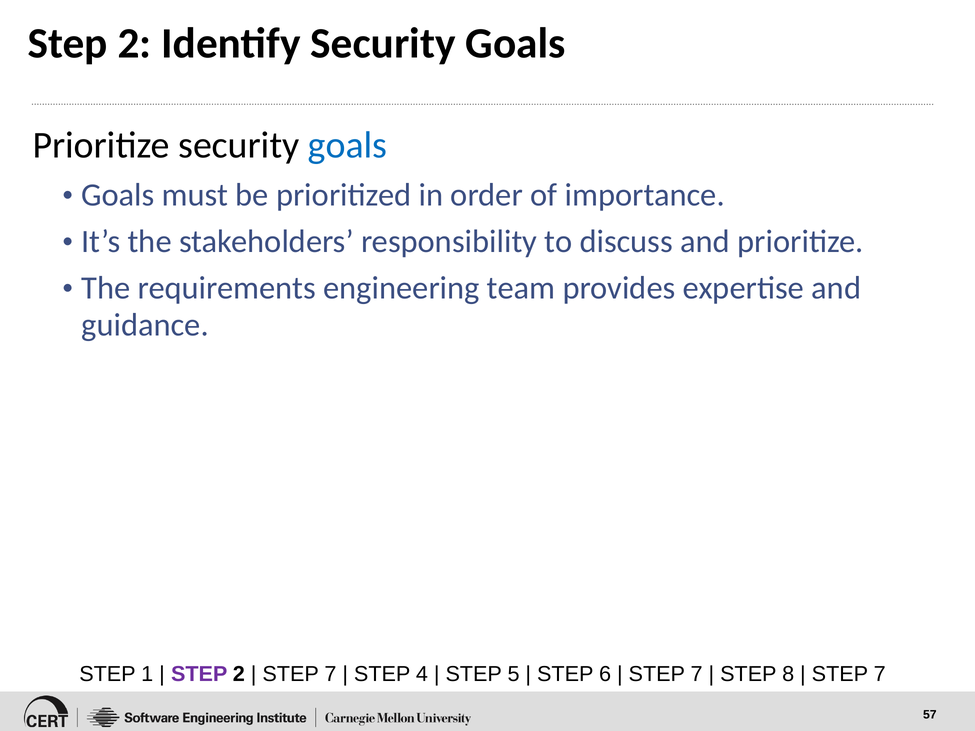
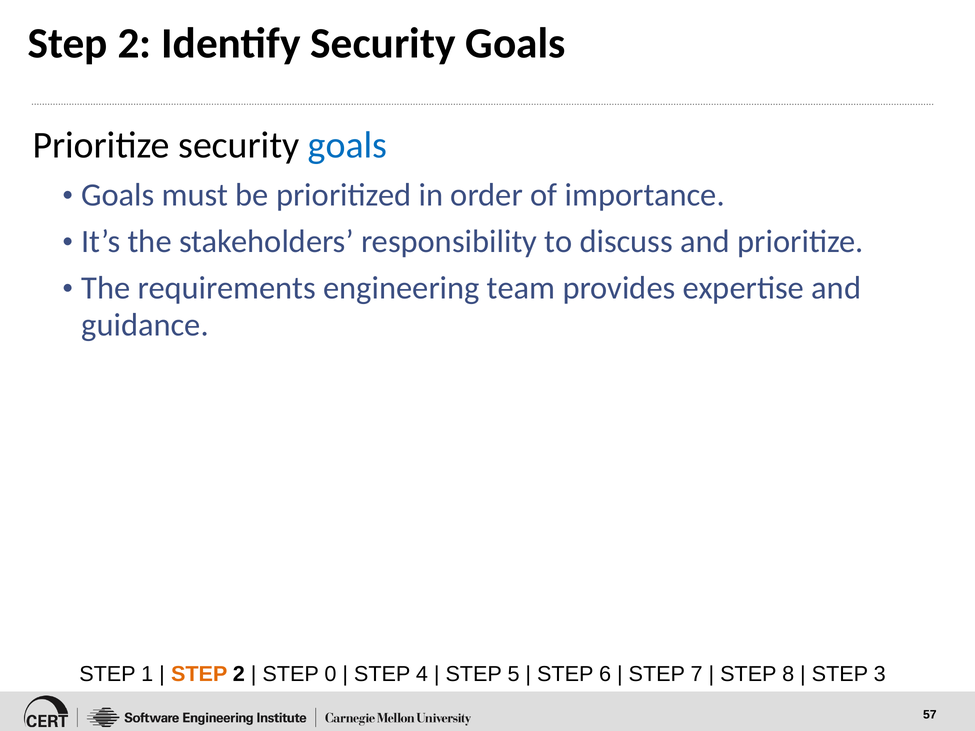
STEP at (199, 674) colour: purple -> orange
7 at (330, 674): 7 -> 0
7 at (880, 674): 7 -> 3
